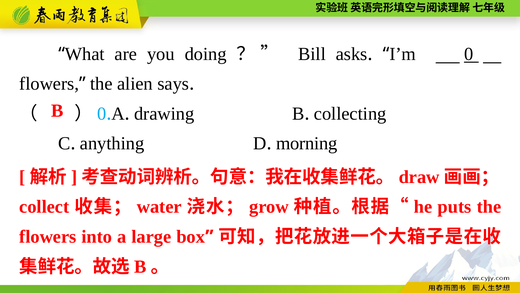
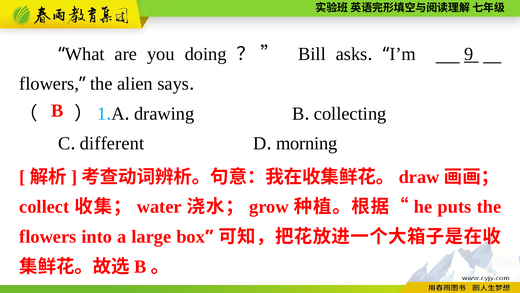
I’m 0: 0 -> 9
0 at (102, 113): 0 -> 1
anything: anything -> different
